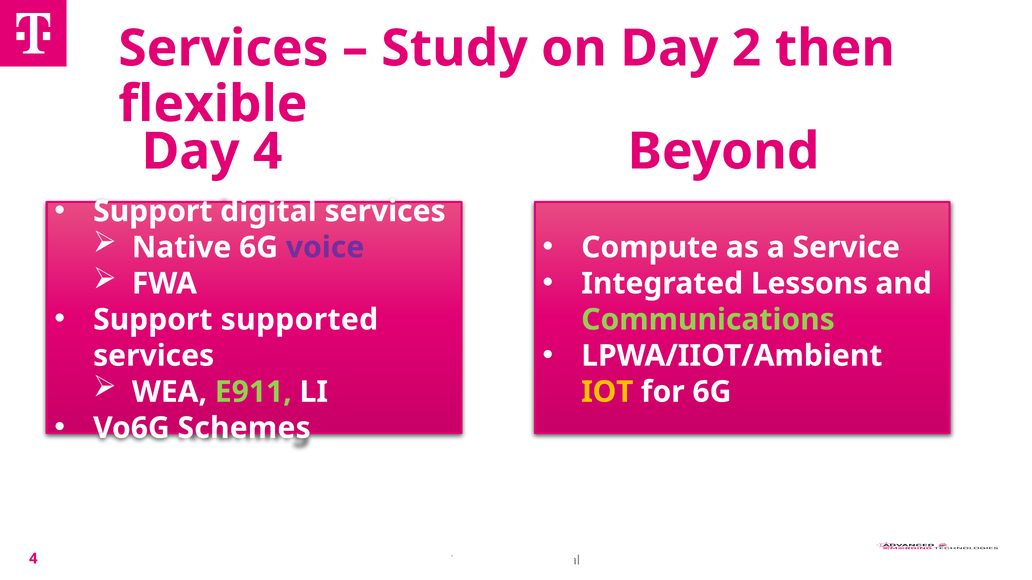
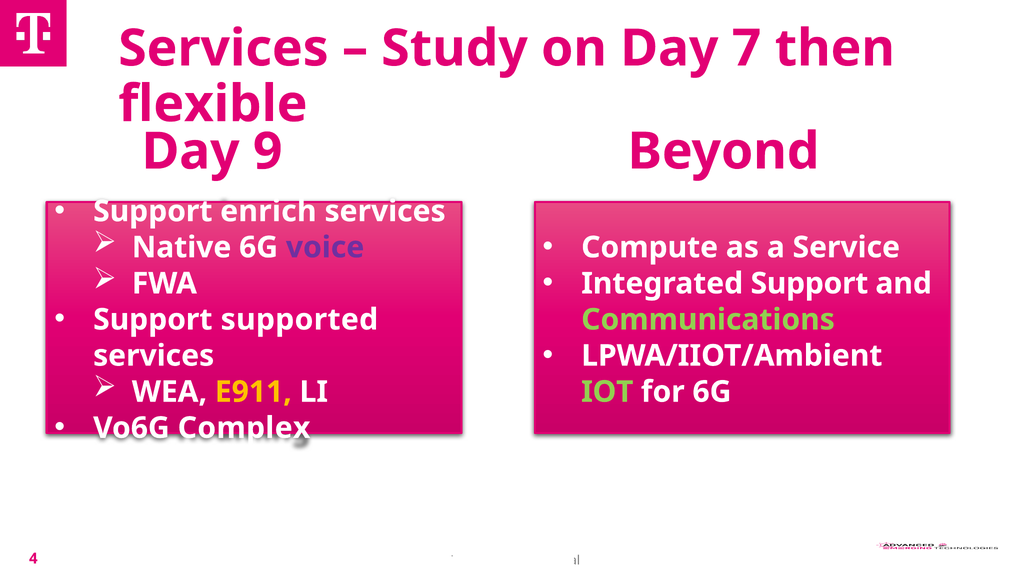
2: 2 -> 7
Day 4: 4 -> 9
digital: digital -> enrich
Integrated Lessons: Lessons -> Support
E911 colour: light green -> yellow
IOT colour: yellow -> light green
Schemes: Schemes -> Complex
